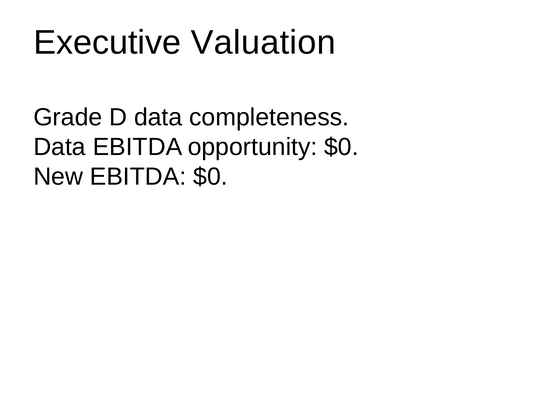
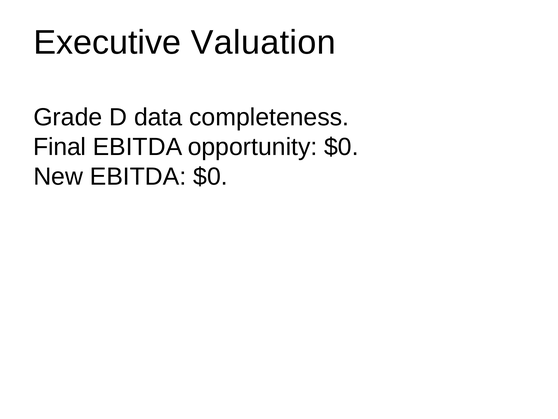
Data at (60, 147): Data -> Final
